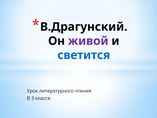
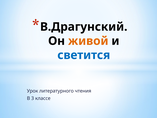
живой colour: purple -> orange
